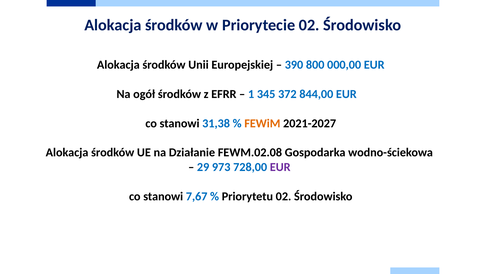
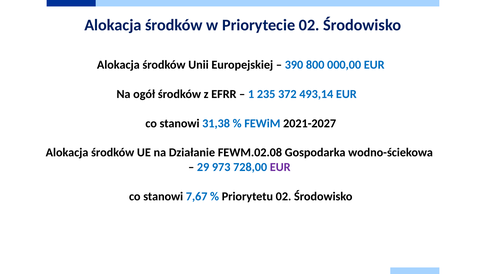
345: 345 -> 235
844,00: 844,00 -> 493,14
FEWiM colour: orange -> blue
